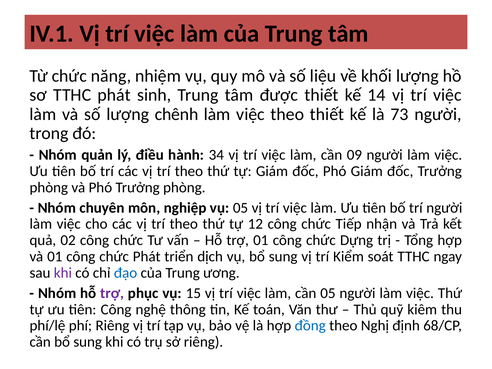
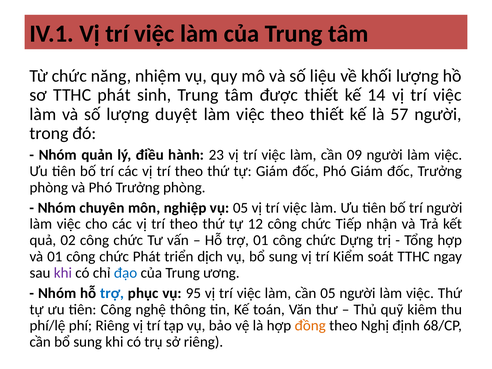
chênh: chênh -> duyệt
73: 73 -> 57
34: 34 -> 23
trợ at (112, 293) colour: purple -> blue
15: 15 -> 95
đồng colour: blue -> orange
